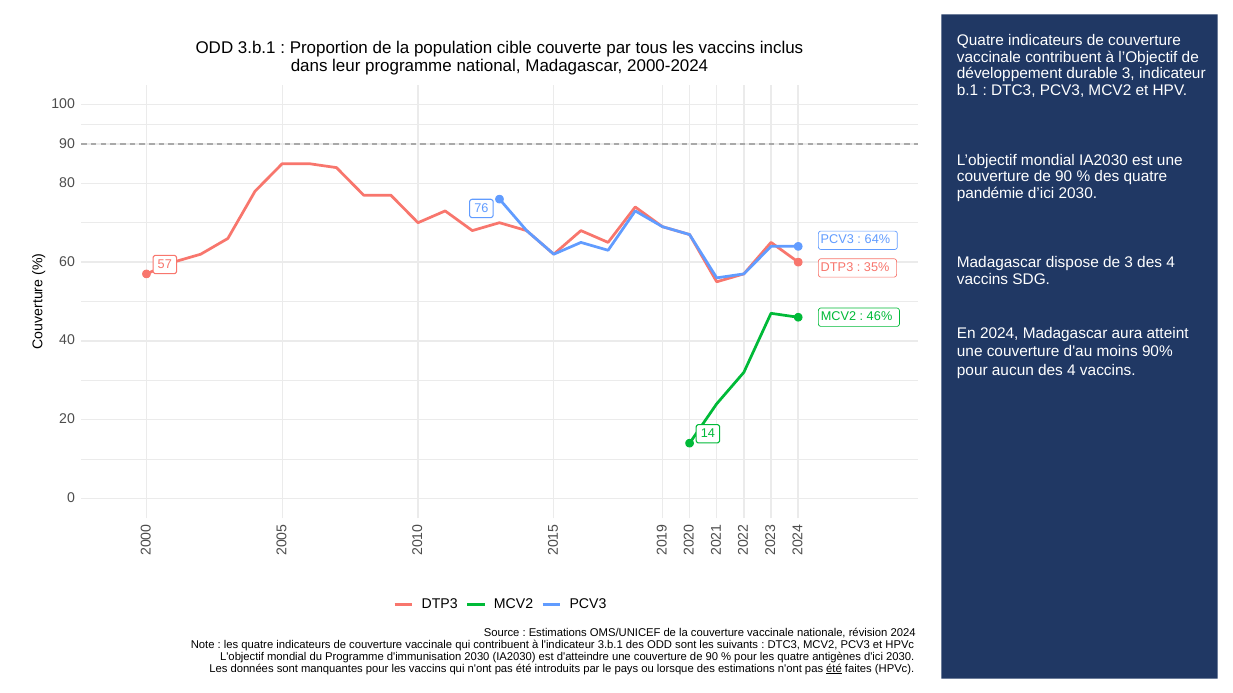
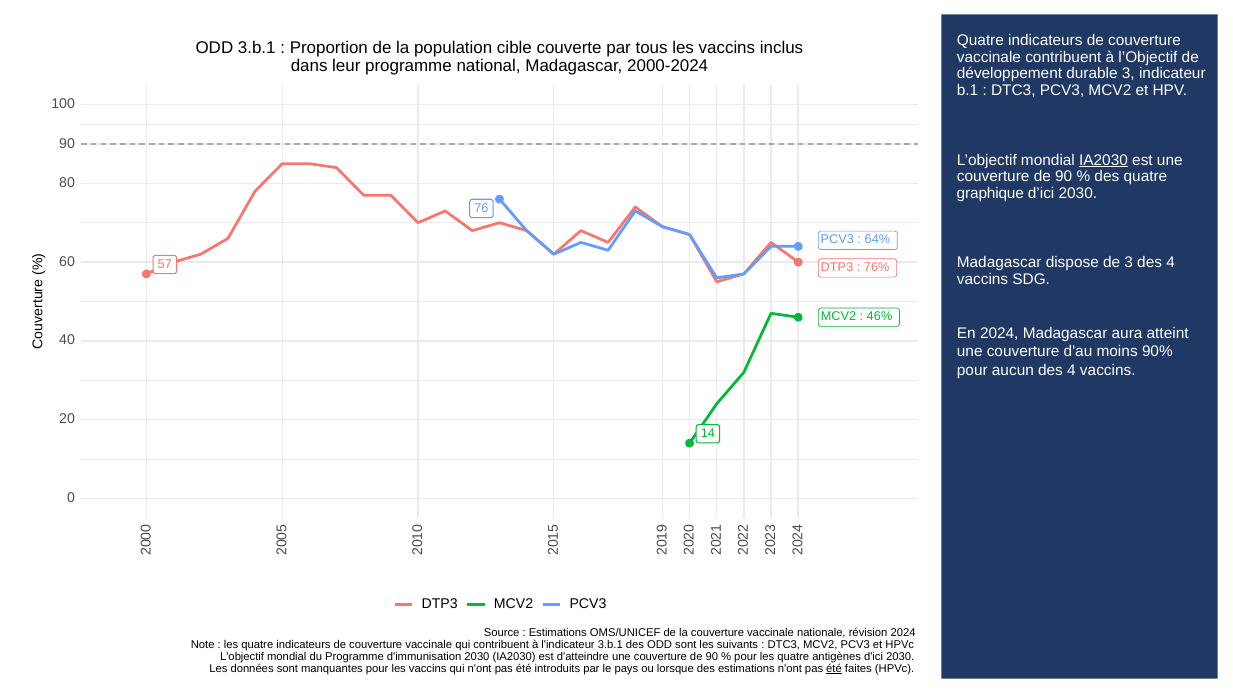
IA2030 at (1104, 160) underline: none -> present
pandémie: pandémie -> graphique
35%: 35% -> 76%
